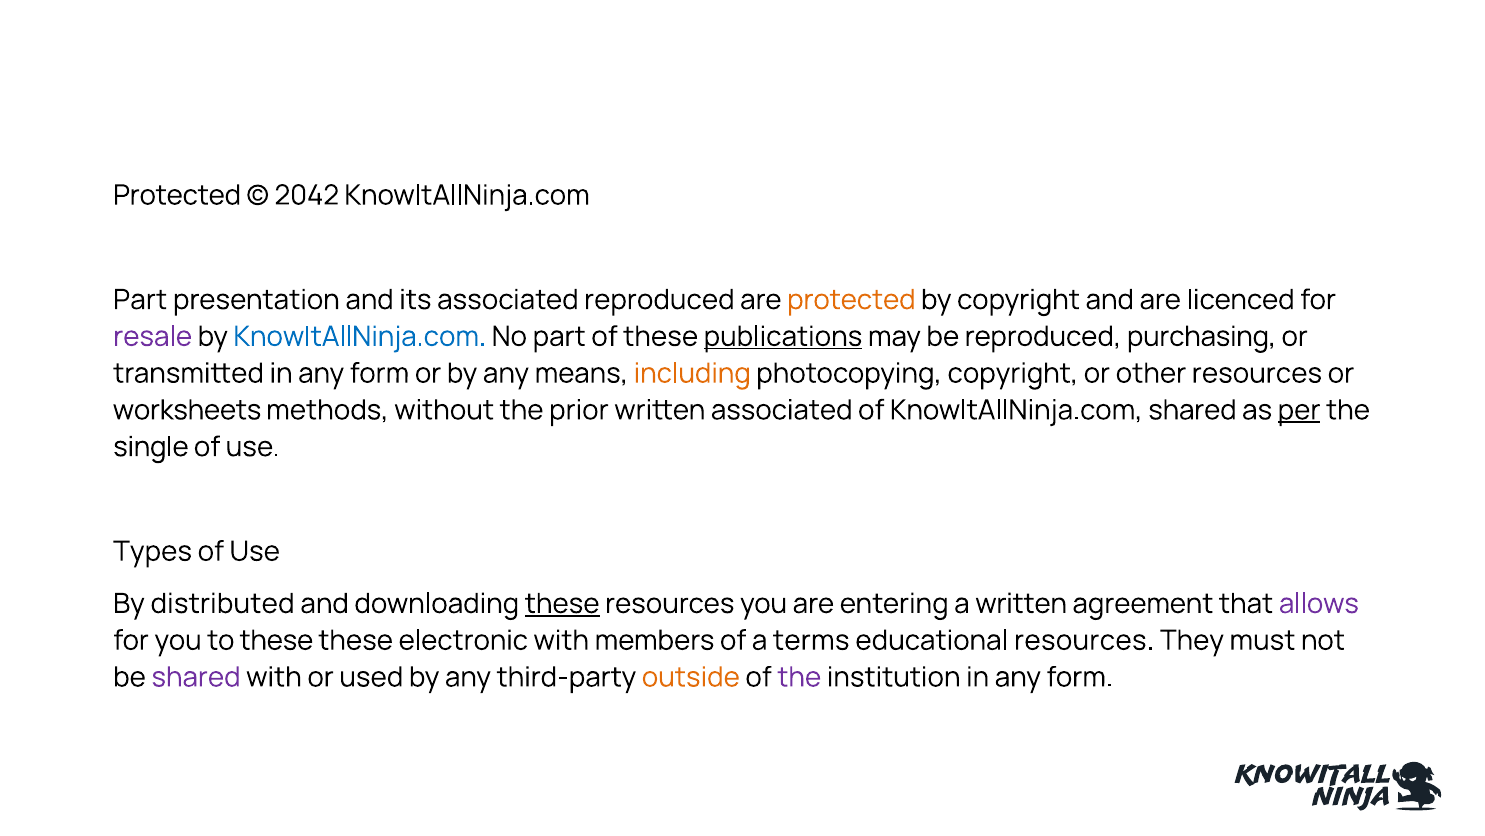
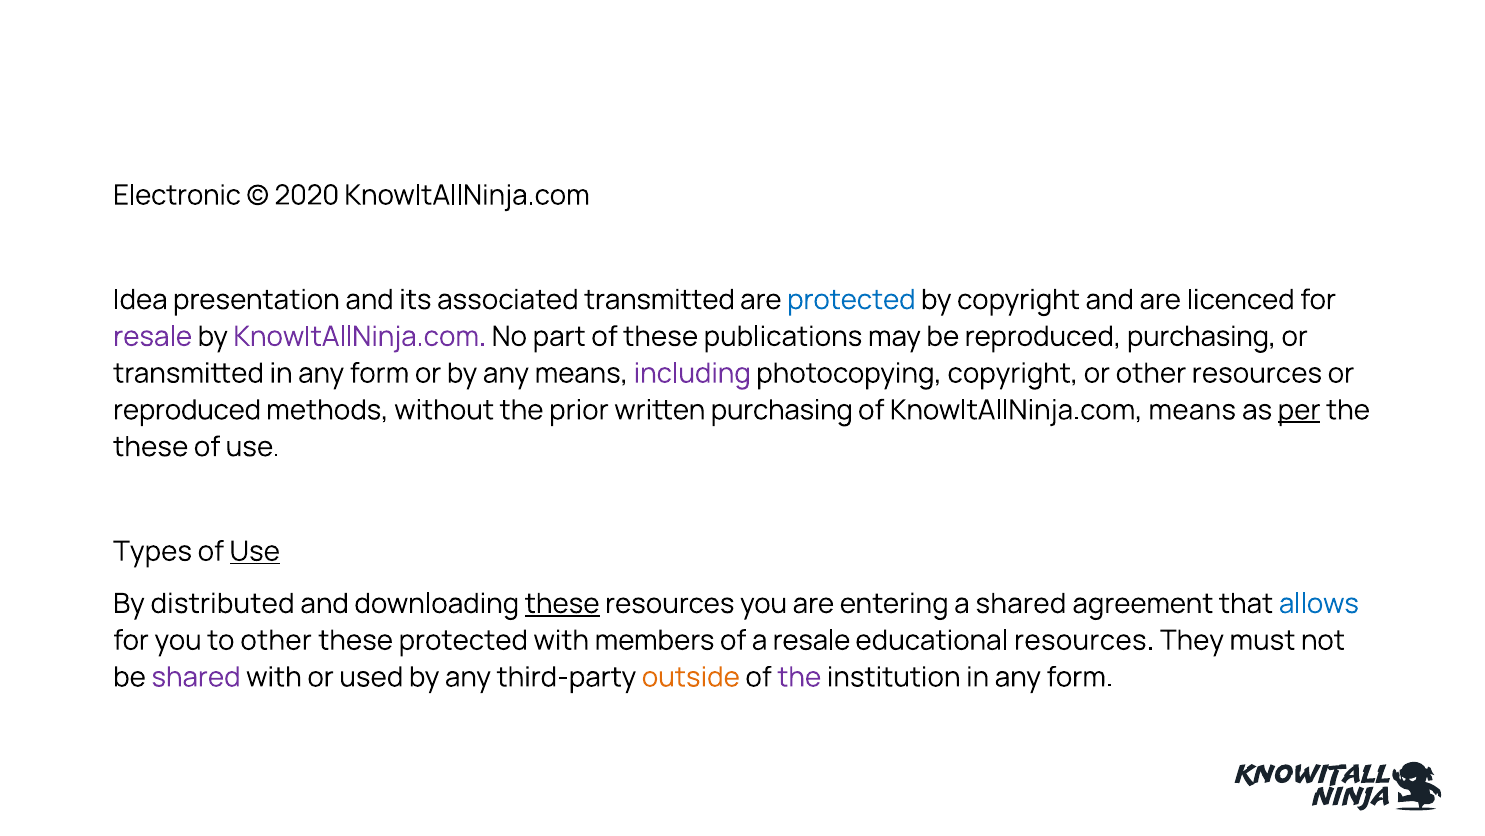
Protected at (177, 195): Protected -> Electronic
2042: 2042 -> 2020
Part at (140, 300): Part -> Idea
associated reproduced: reproduced -> transmitted
protected at (851, 300) colour: orange -> blue
KnowItAllNinja.com at (360, 336) colour: blue -> purple
publications underline: present -> none
including colour: orange -> purple
worksheets at (187, 410): worksheets -> reproduced
written associated: associated -> purchasing
KnowItAllNinja.com shared: shared -> means
single at (151, 447): single -> these
Use at (255, 551) underline: none -> present
a written: written -> shared
allows colour: purple -> blue
to these: these -> other
these electronic: electronic -> protected
a terms: terms -> resale
